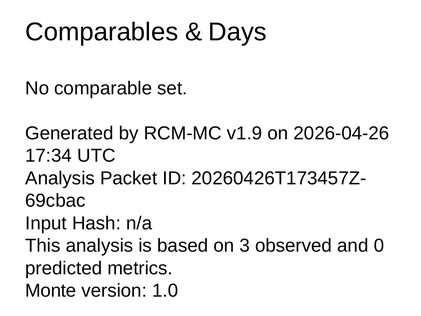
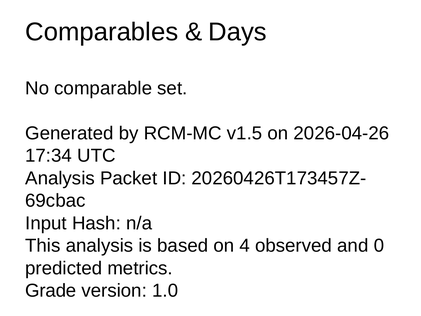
v1.9: v1.9 -> v1.5
3: 3 -> 4
Monte: Monte -> Grade
